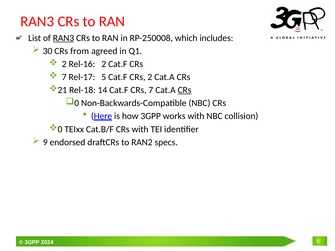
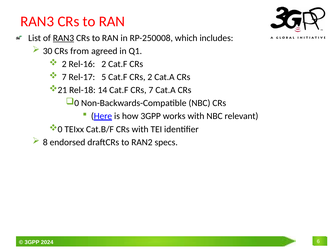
CRs at (185, 90) underline: present -> none
collision: collision -> relevant
9: 9 -> 8
